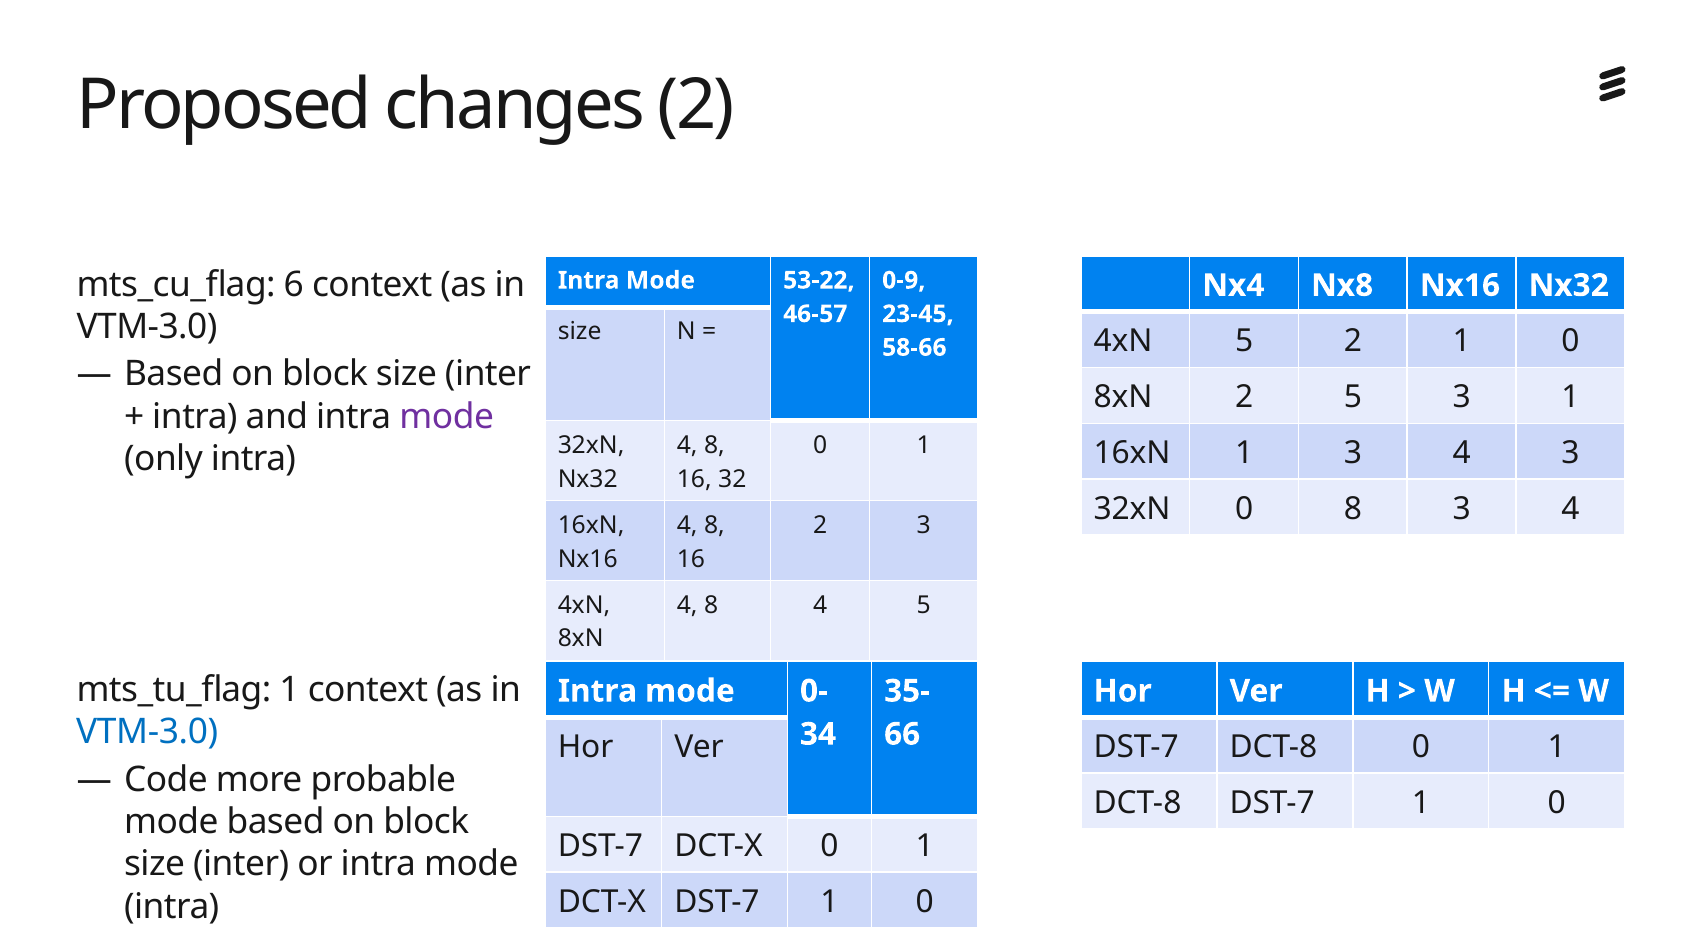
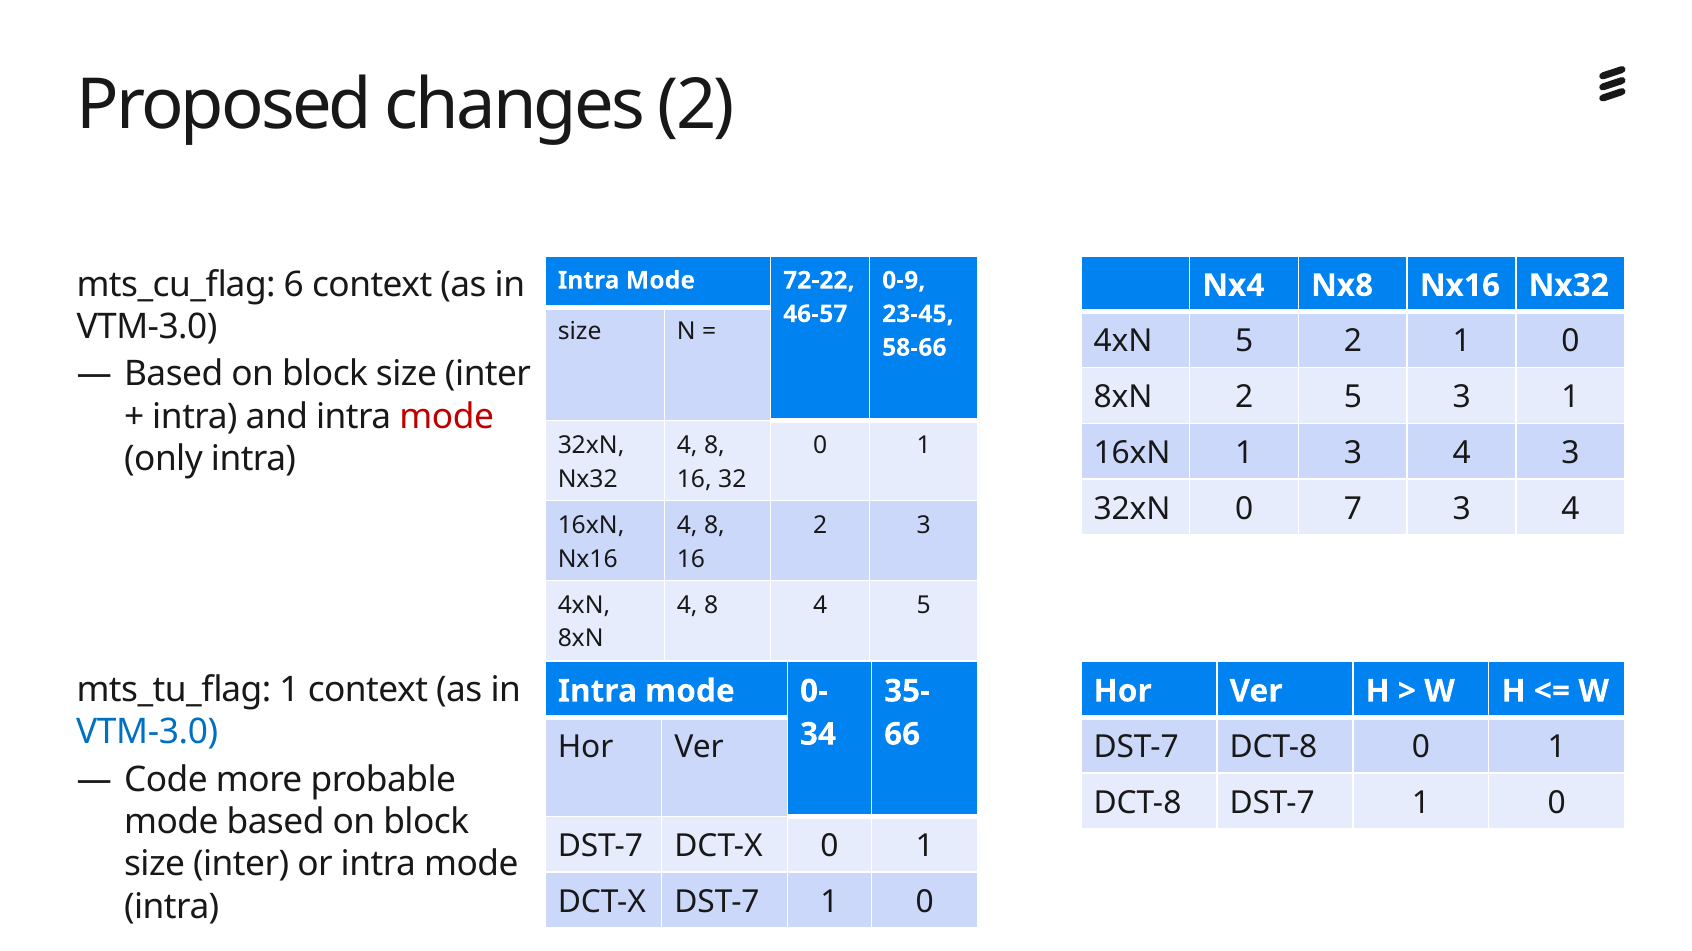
53-22: 53-22 -> 72-22
mode at (447, 417) colour: purple -> red
0 8: 8 -> 7
